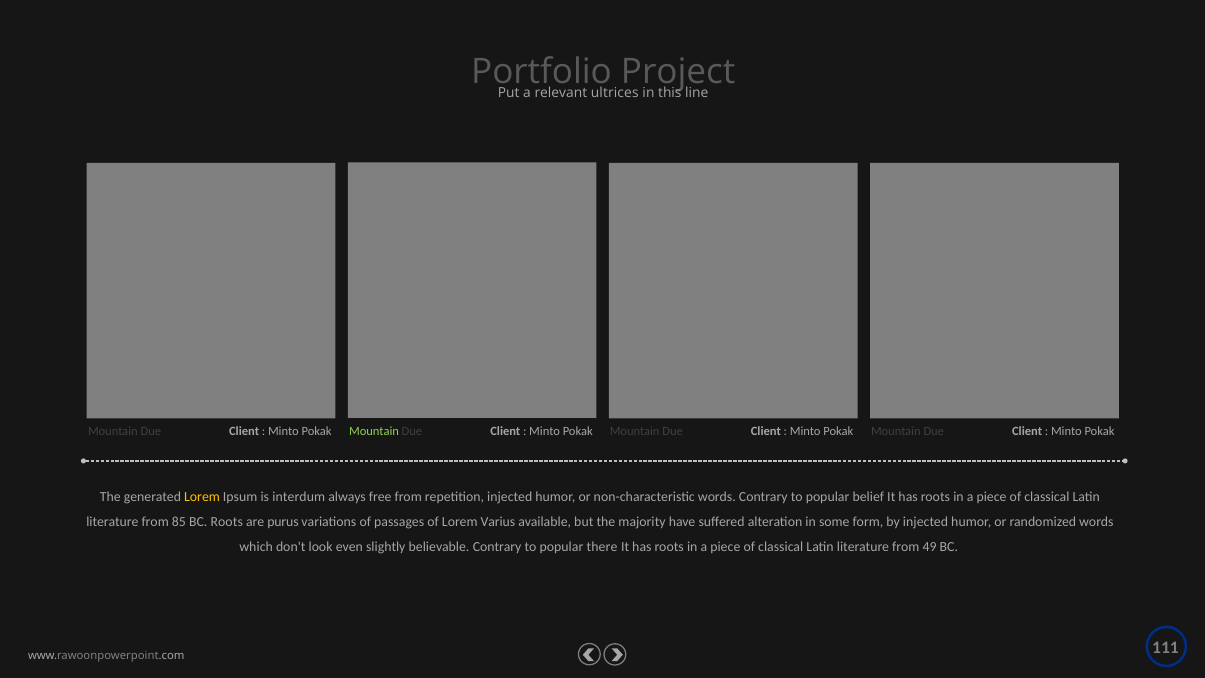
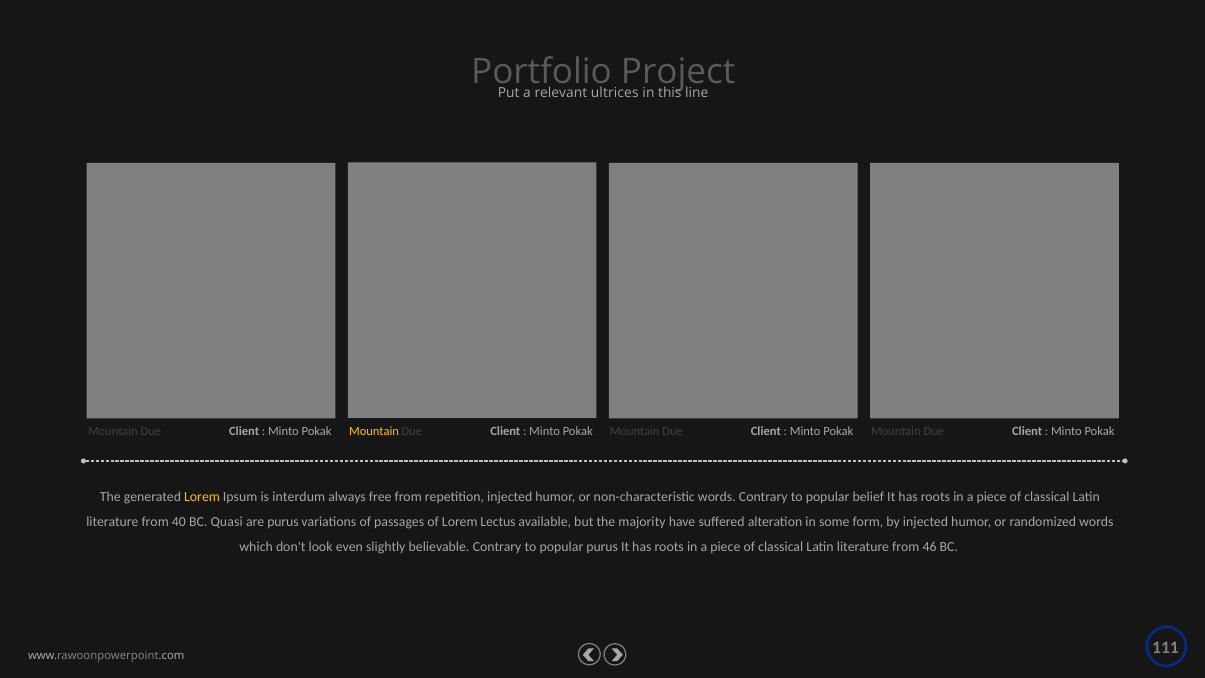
Mountain at (374, 431) colour: light green -> yellow
85: 85 -> 40
BC Roots: Roots -> Quasi
Varius: Varius -> Lectus
popular there: there -> purus
49: 49 -> 46
